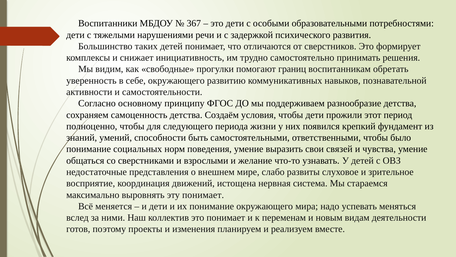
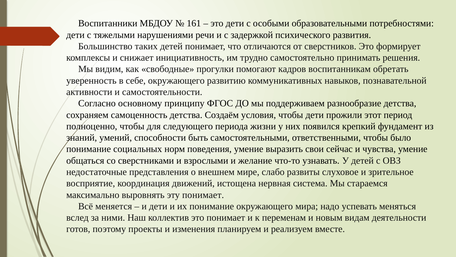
367: 367 -> 161
границ: границ -> кадров
связей: связей -> сейчас
